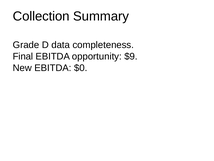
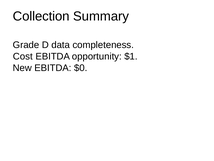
Final: Final -> Cost
$9: $9 -> $1
